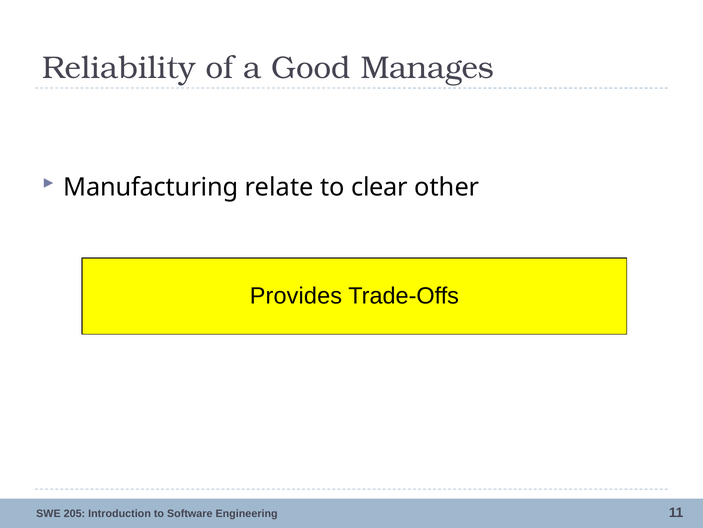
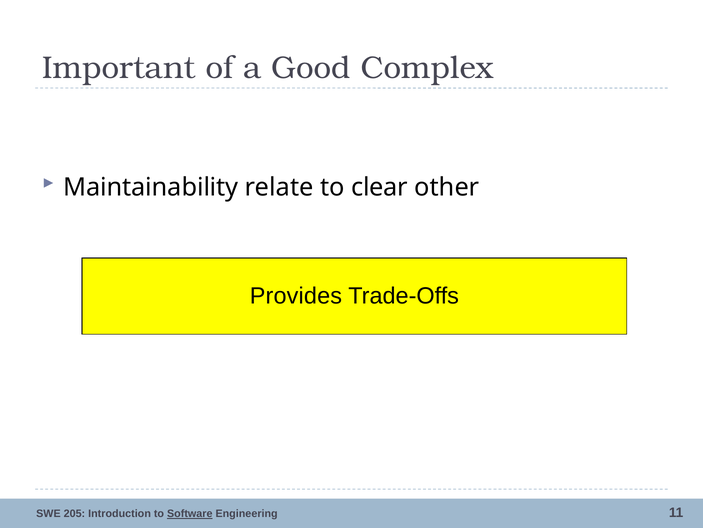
Reliability: Reliability -> Important
Manages: Manages -> Complex
Manufacturing: Manufacturing -> Maintainability
Software underline: none -> present
